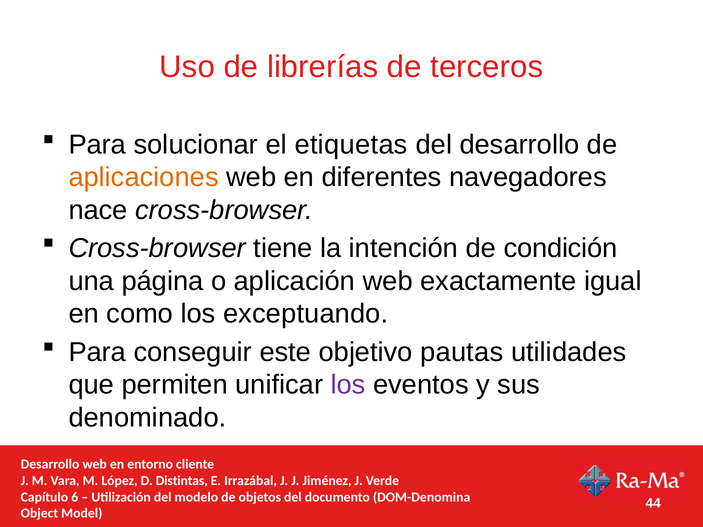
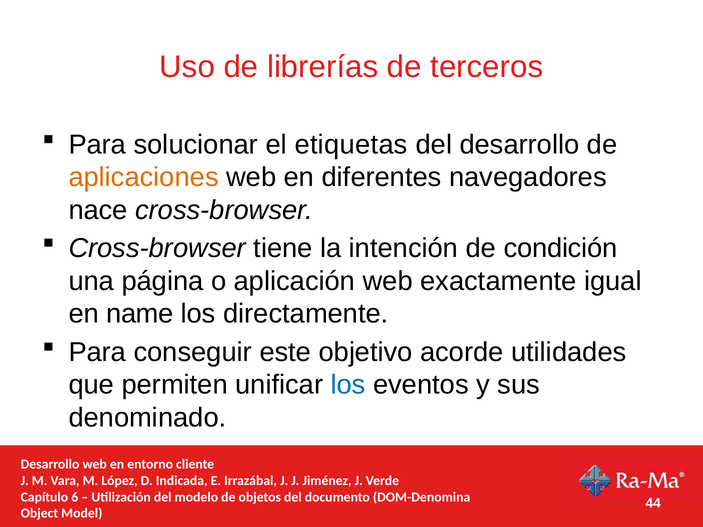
como: como -> name
exceptuando: exceptuando -> directamente
pautas: pautas -> acorde
los at (348, 385) colour: purple -> blue
Distintas: Distintas -> Indicada
